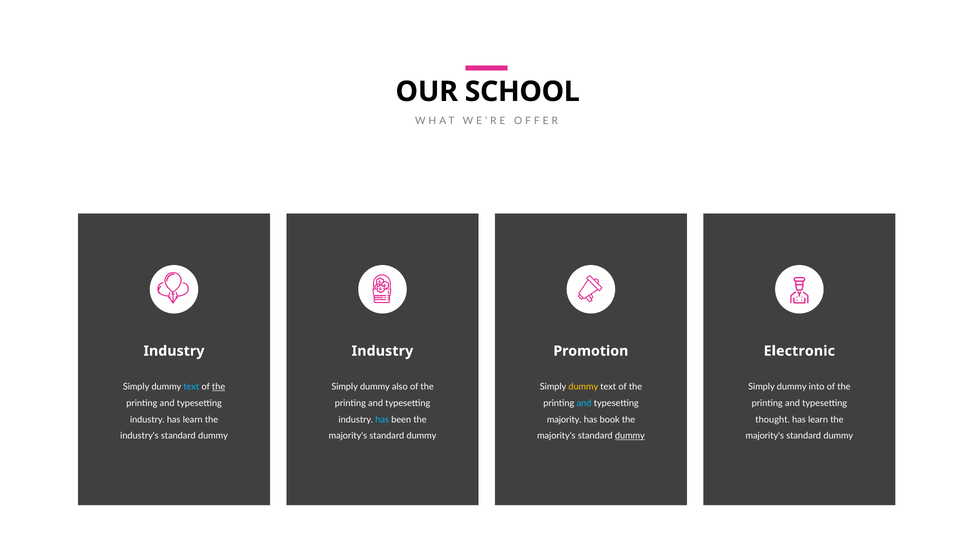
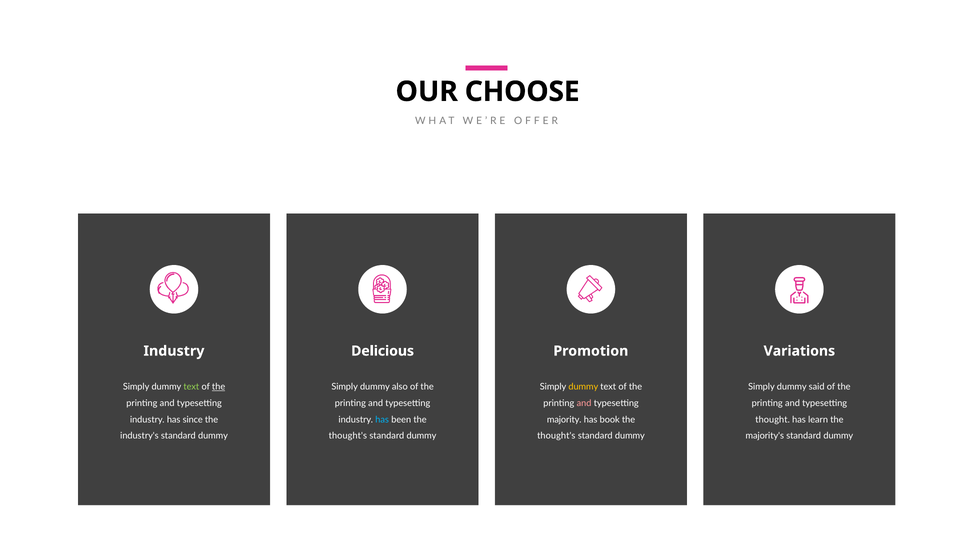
SCHOOL: SCHOOL -> CHOOSE
Industry at (382, 351): Industry -> Delicious
Electronic: Electronic -> Variations
text at (191, 387) colour: light blue -> light green
into: into -> said
and at (584, 403) colour: light blue -> pink
industry has learn: learn -> since
majority's at (348, 436): majority's -> thought's
majority's at (556, 436): majority's -> thought's
dummy at (630, 436) underline: present -> none
